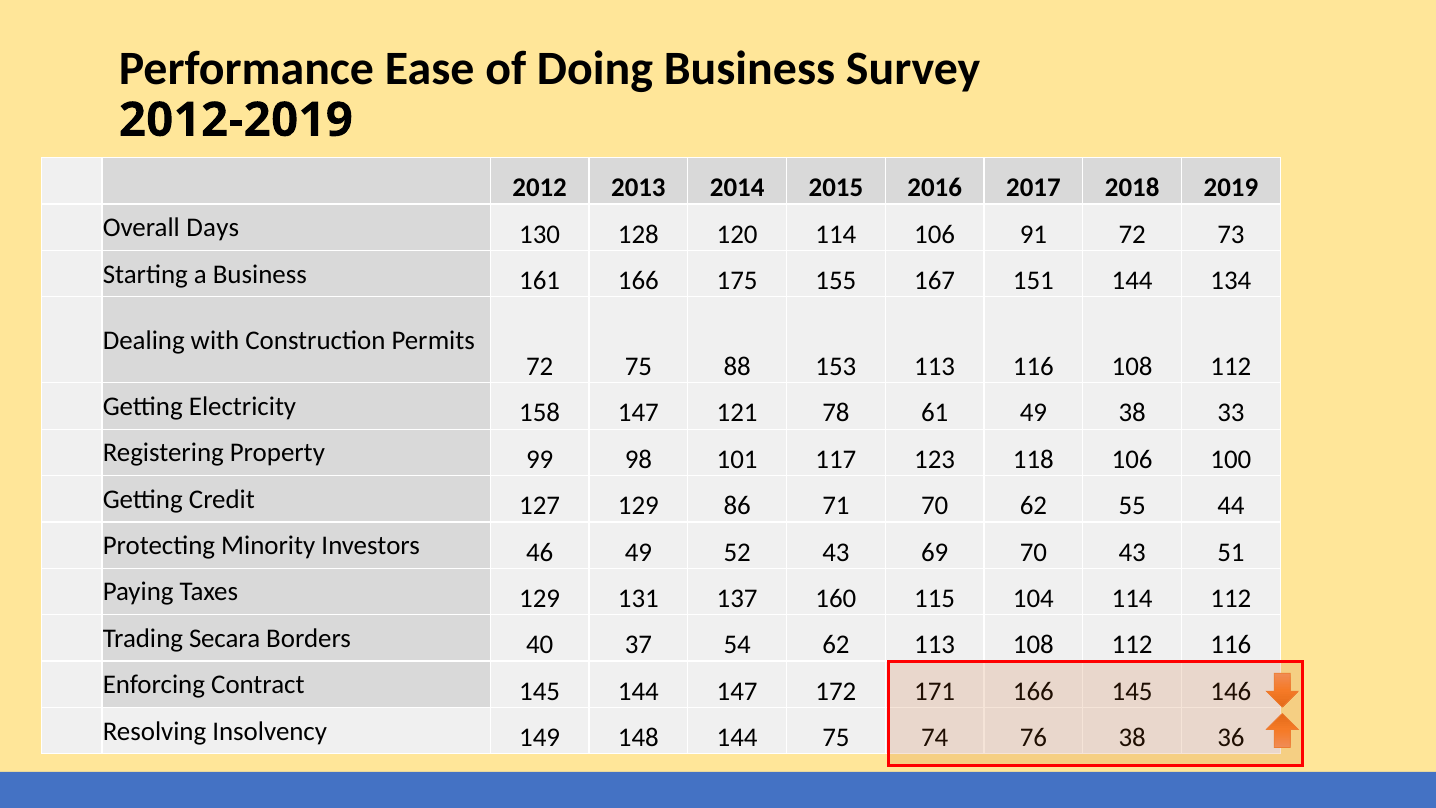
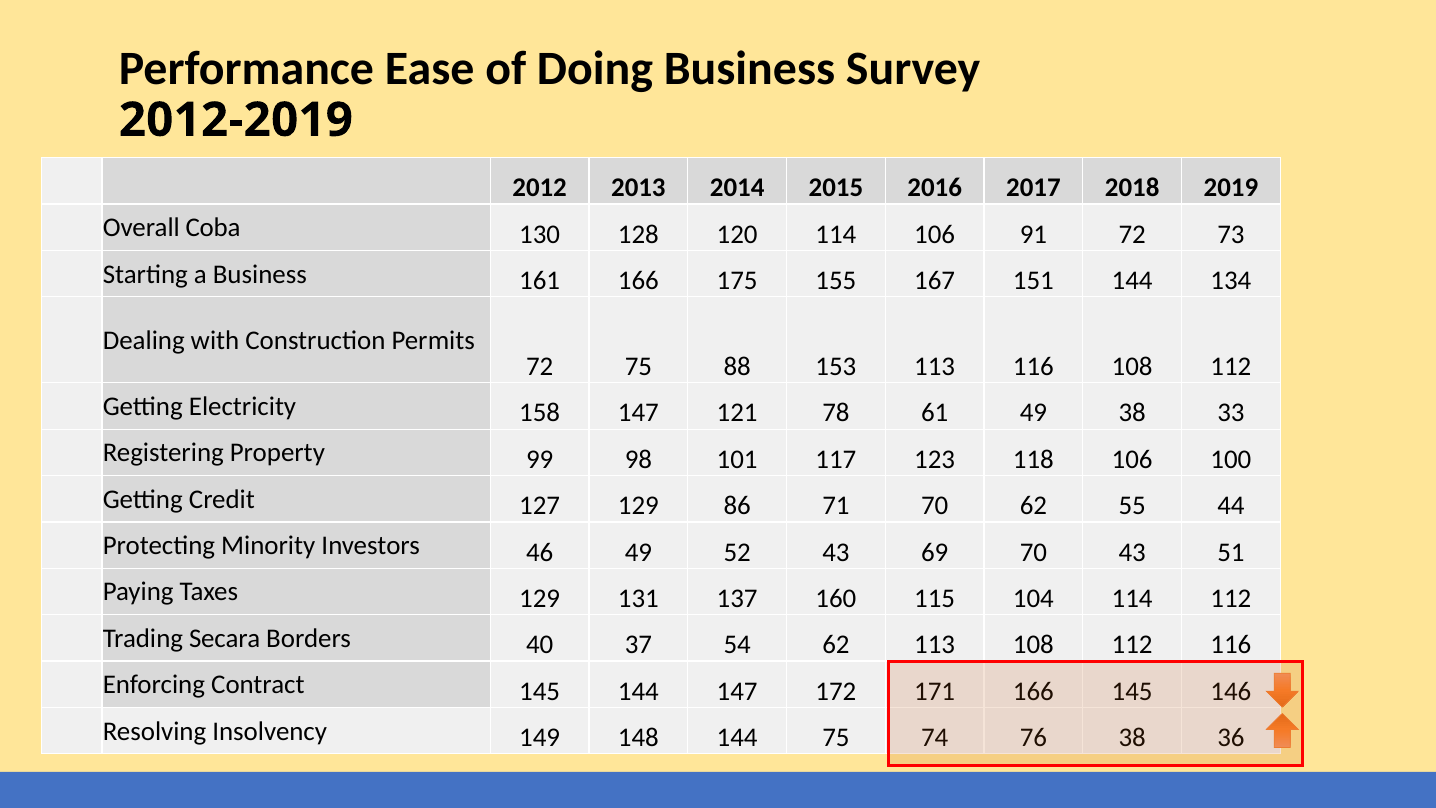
Days: Days -> Coba
